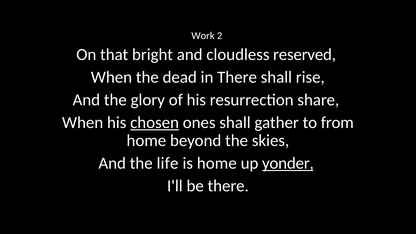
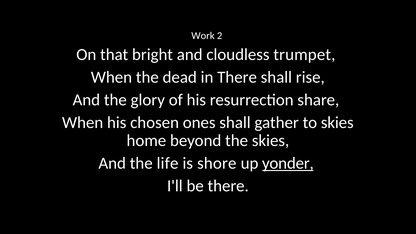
reserved: reserved -> trumpet
chosen underline: present -> none
to from: from -> skies
is home: home -> shore
